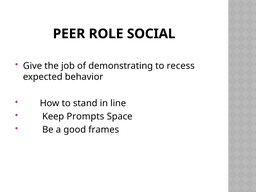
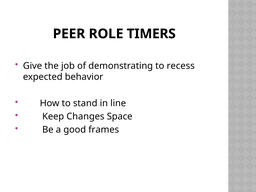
SOCIAL: SOCIAL -> TIMERS
Prompts: Prompts -> Changes
